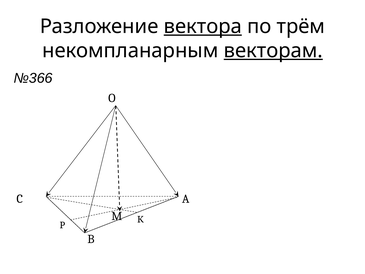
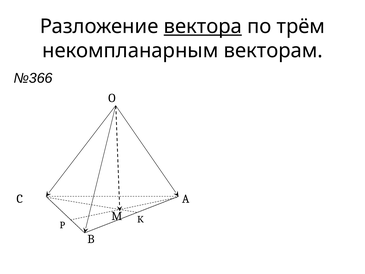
векторам underline: present -> none
